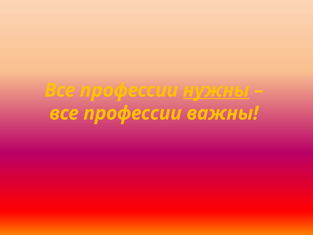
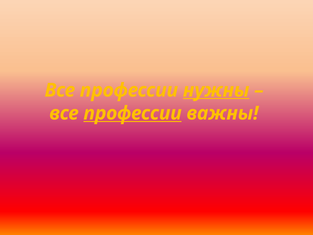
профессии at (133, 113) underline: none -> present
